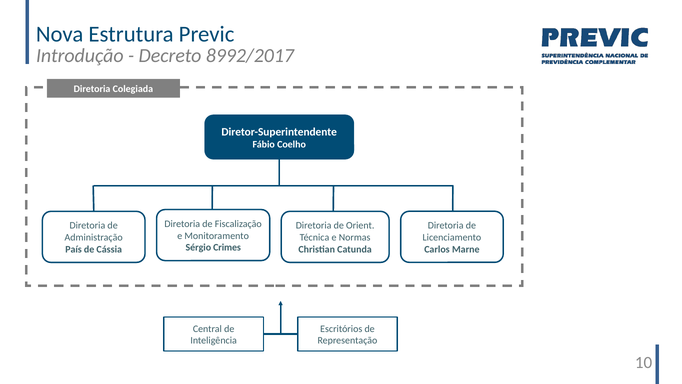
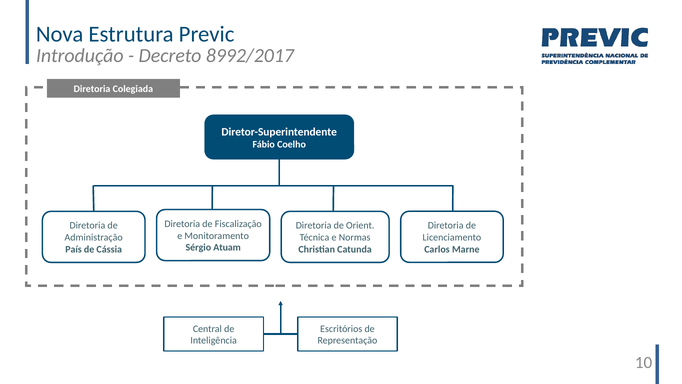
Crimes: Crimes -> Atuam
